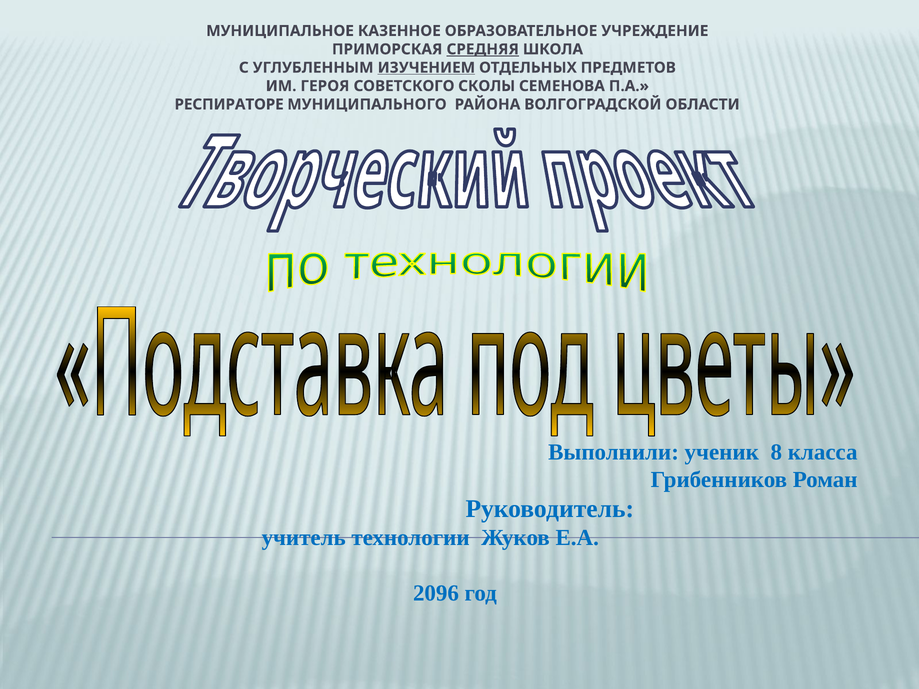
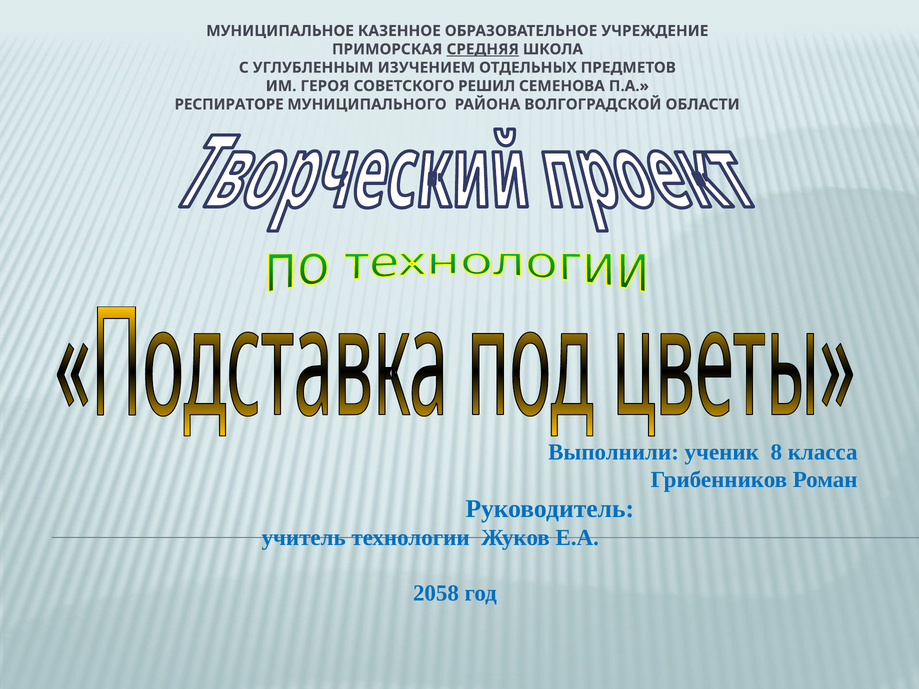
ИЗУЧЕНИЕМ underline: present -> none
СКОЛЫ: СКОЛЫ -> РЕШИЛ
2096: 2096 -> 2058
